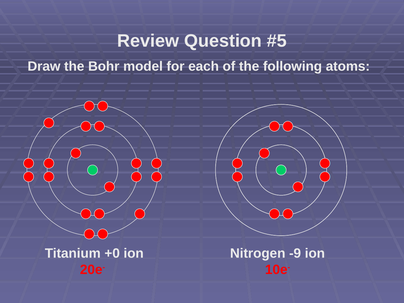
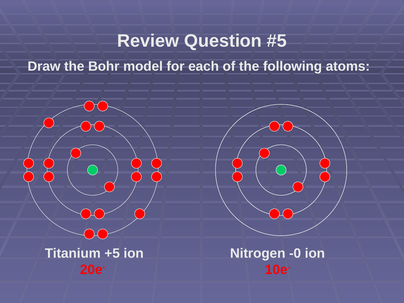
+0: +0 -> +5
-9: -9 -> -0
